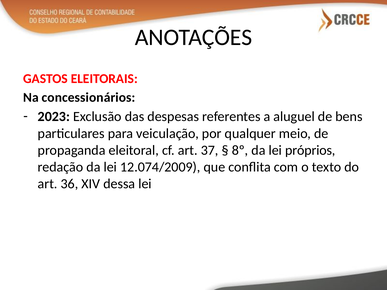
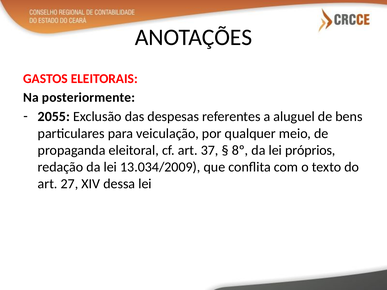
concessionários: concessionários -> posteriormente
2023: 2023 -> 2055
12.074/2009: 12.074/2009 -> 13.034/2009
36: 36 -> 27
